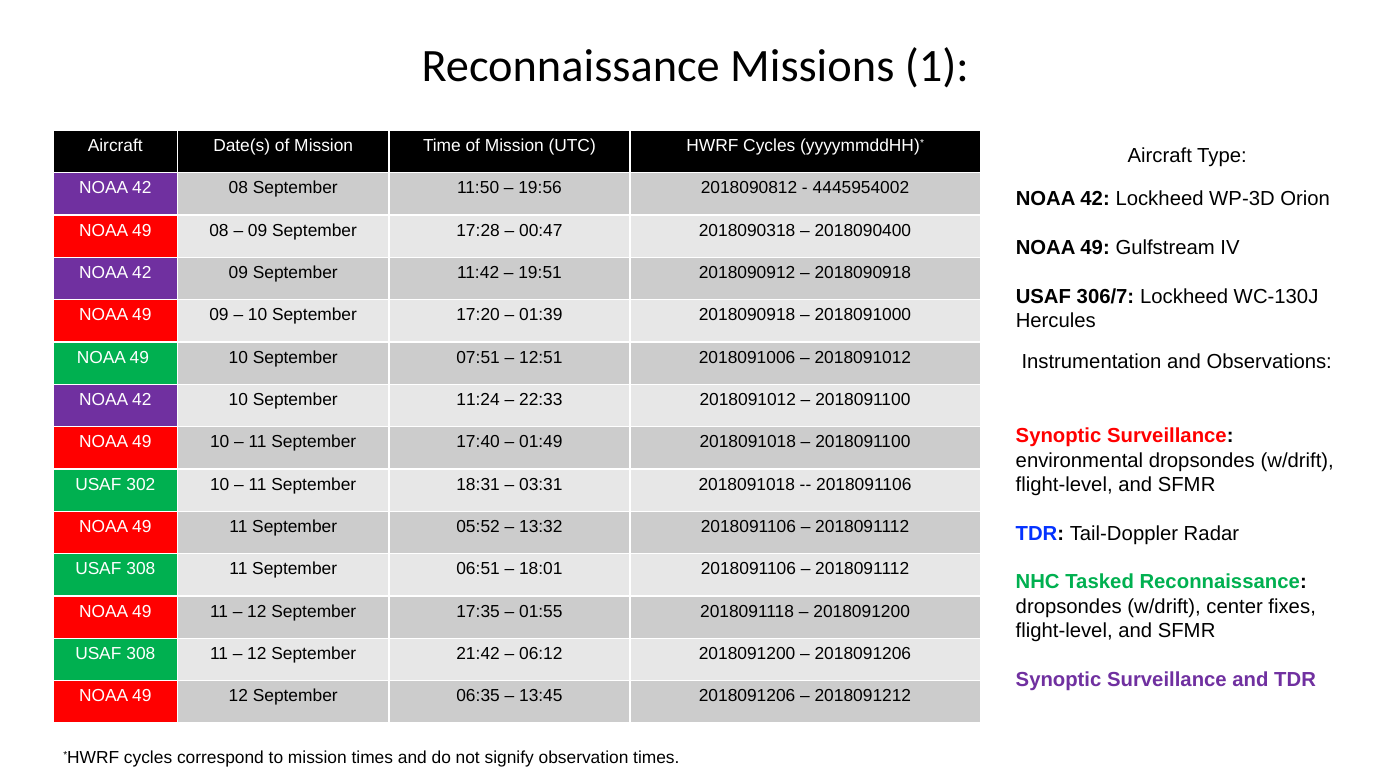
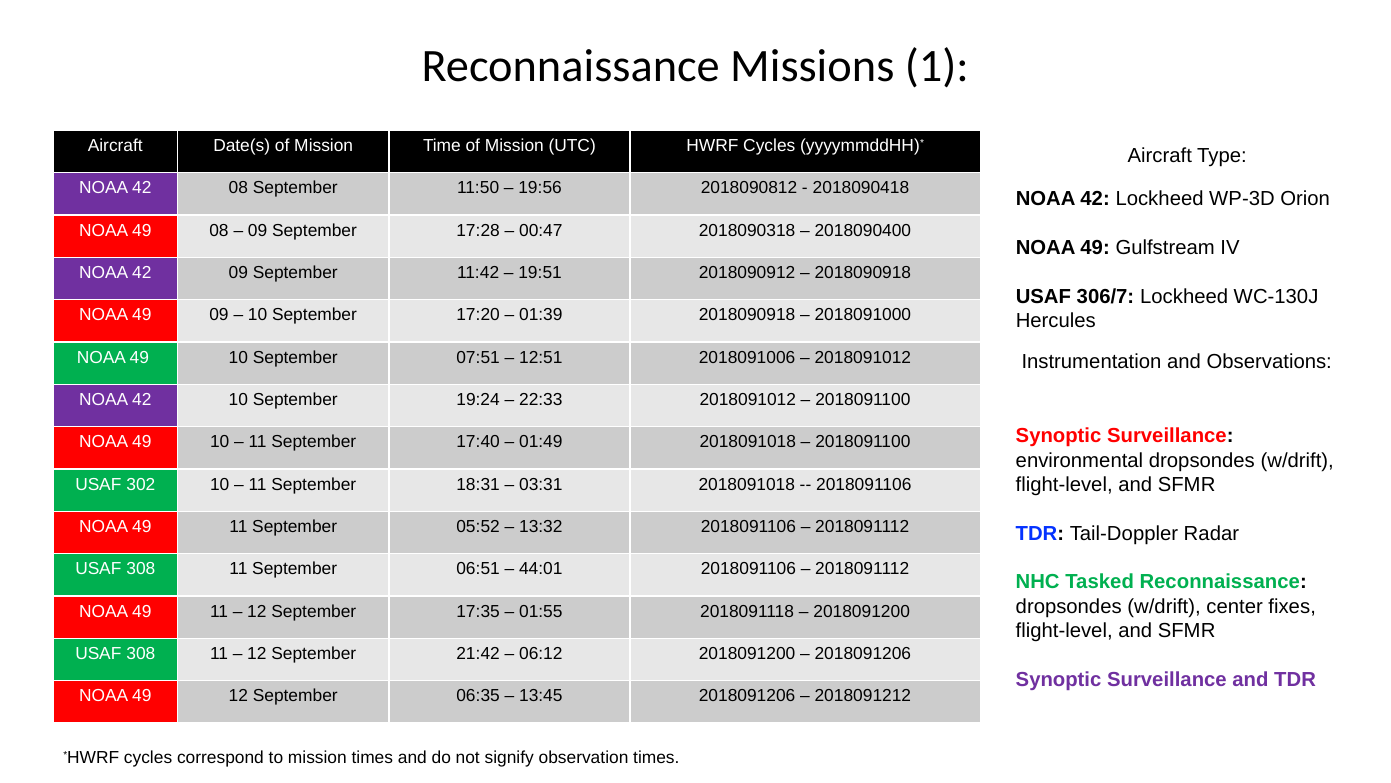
4445954002: 4445954002 -> 2018090418
11:24: 11:24 -> 19:24
18:01: 18:01 -> 44:01
